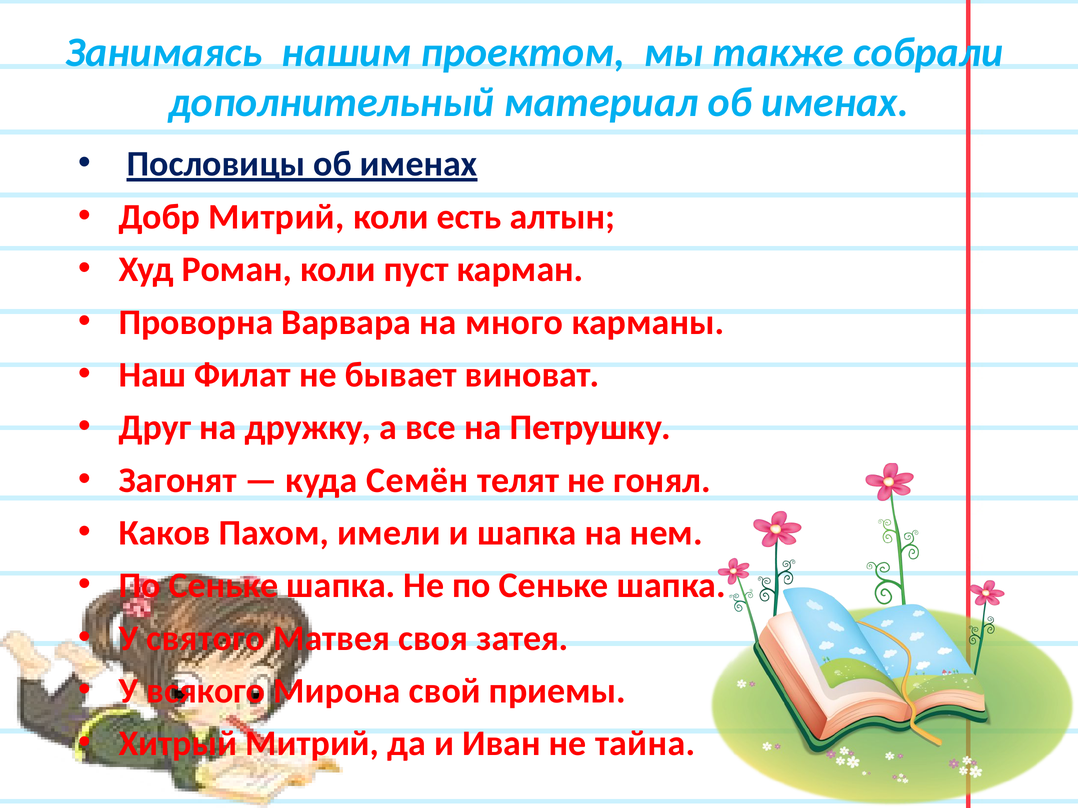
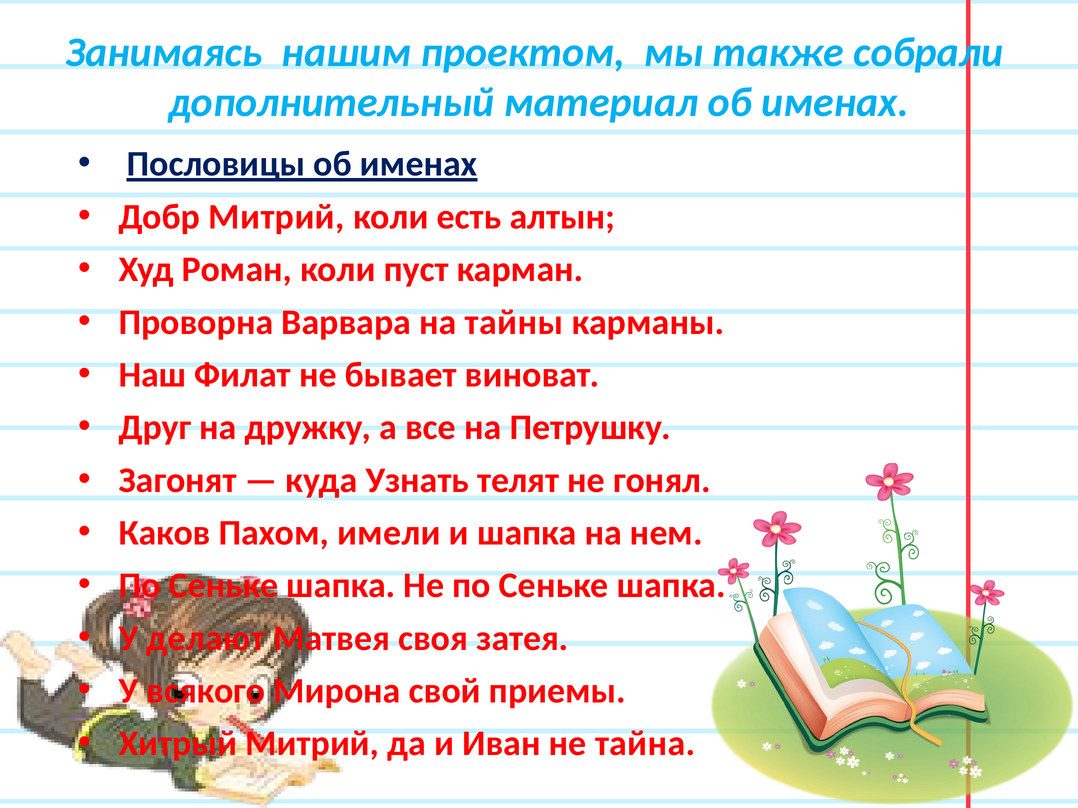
много: много -> тайны
Семён: Семён -> Узнать
святого: святого -> делают
